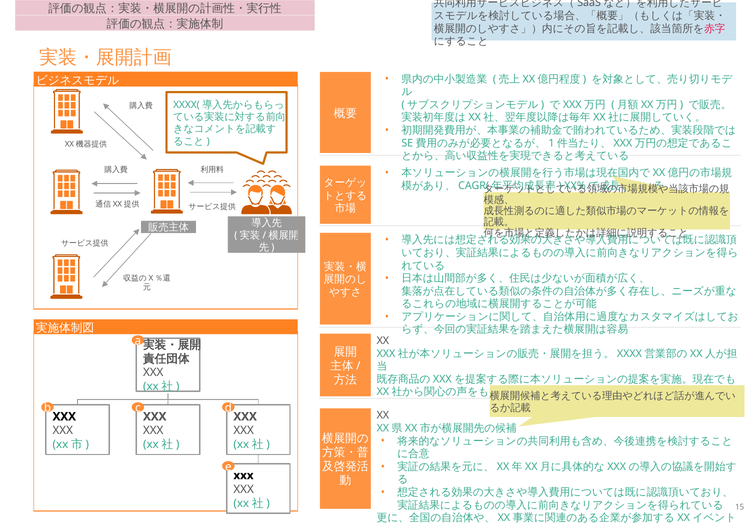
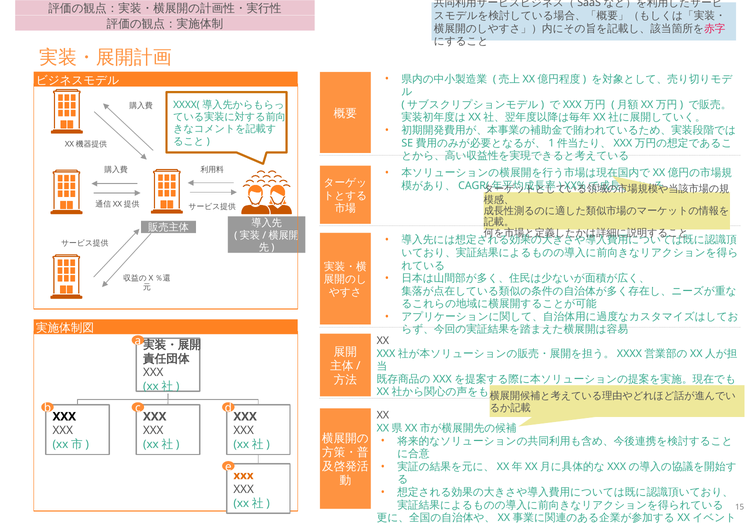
xxx at (243, 476) colour: black -> orange
